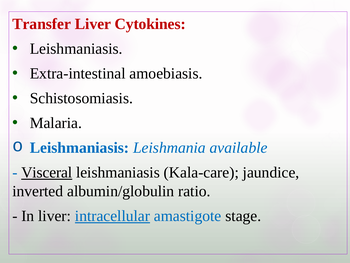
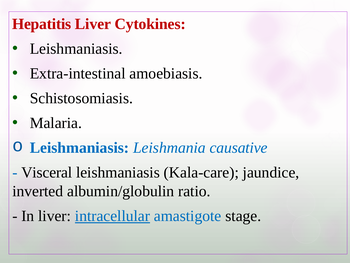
Transfer: Transfer -> Hepatitis
available: available -> causative
Visceral underline: present -> none
